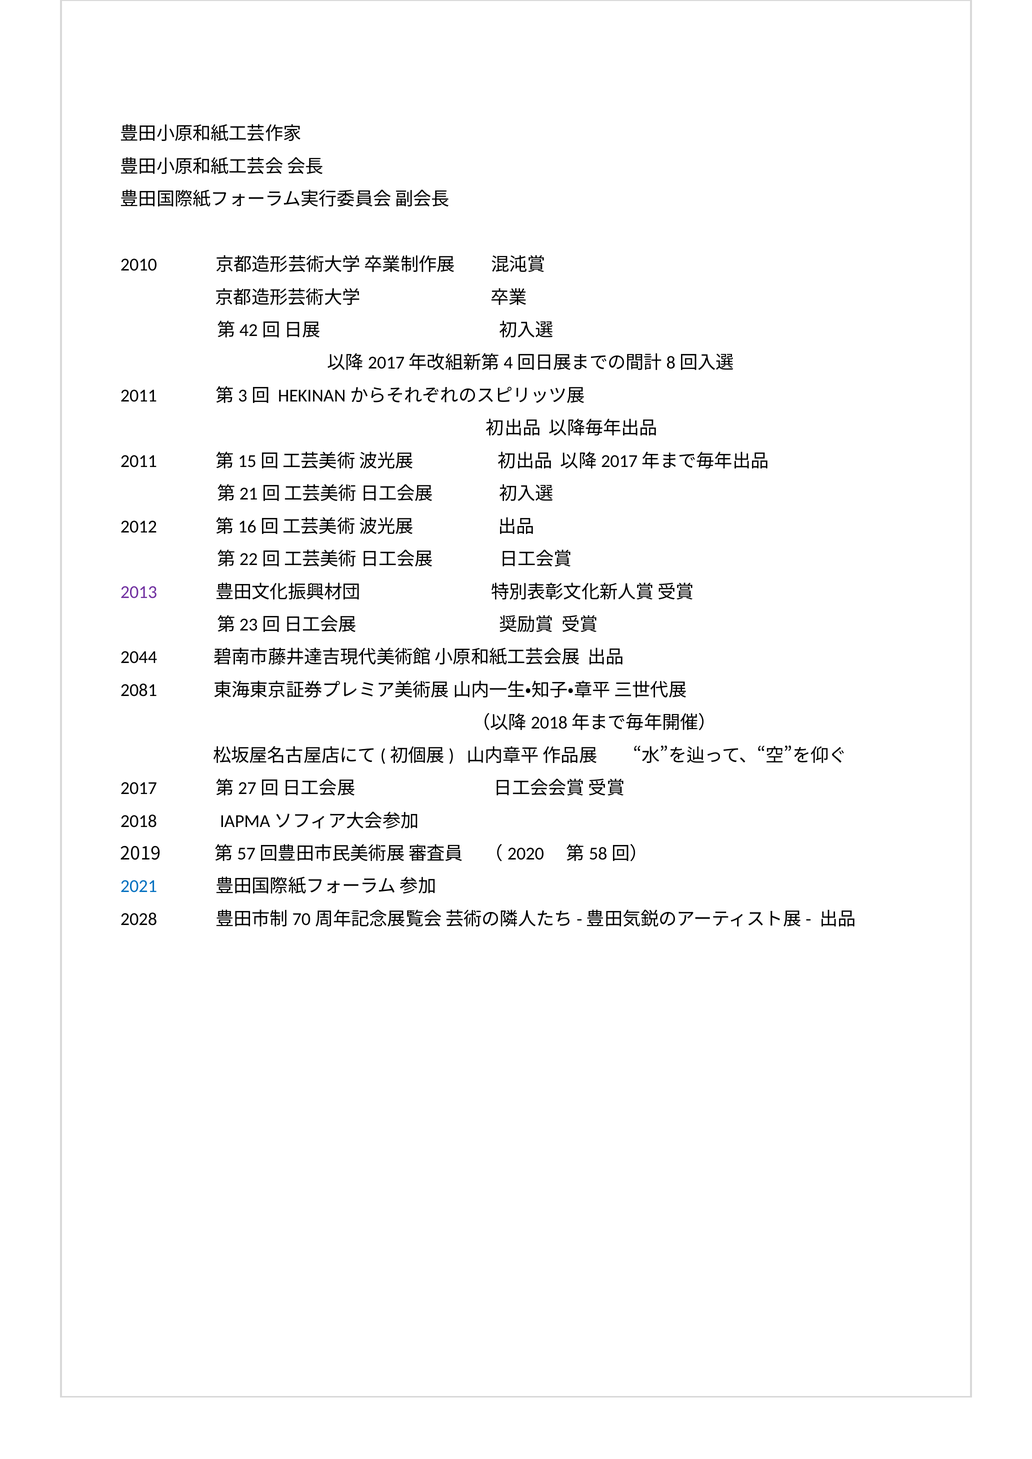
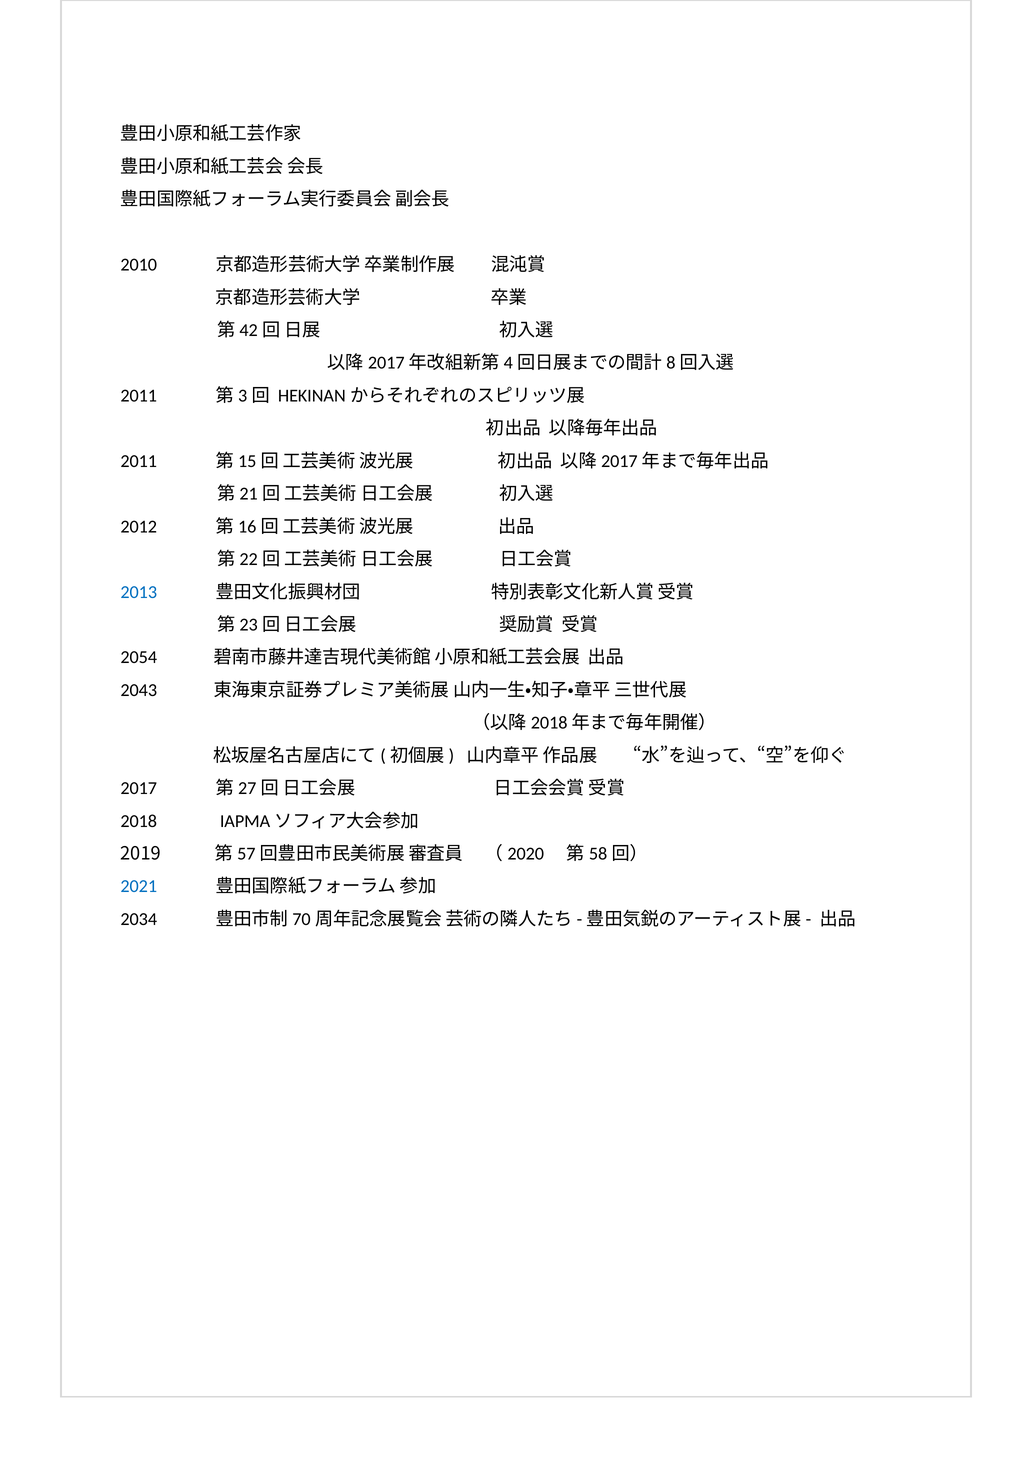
2013 colour: purple -> blue
2044: 2044 -> 2054
2081: 2081 -> 2043
2028: 2028 -> 2034
